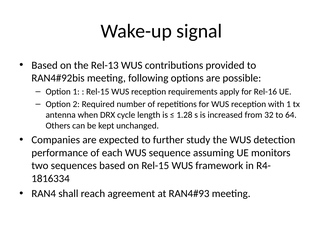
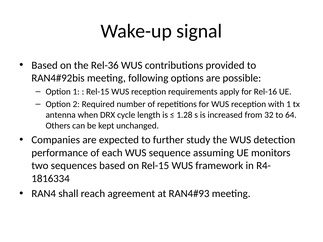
Rel-13: Rel-13 -> Rel-36
